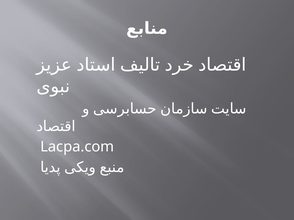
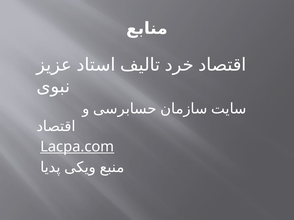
Lacpa.com underline: none -> present
